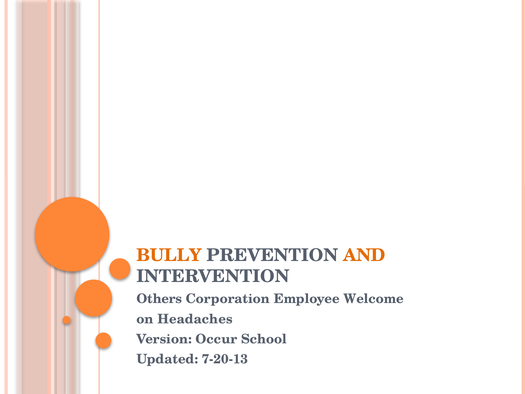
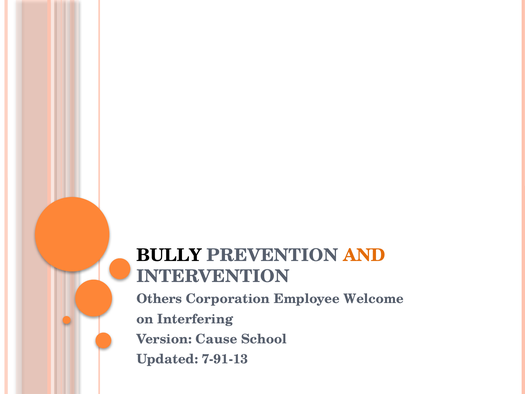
BULLY colour: orange -> black
Headaches: Headaches -> Interfering
Occur: Occur -> Cause
7-20-13: 7-20-13 -> 7-91-13
